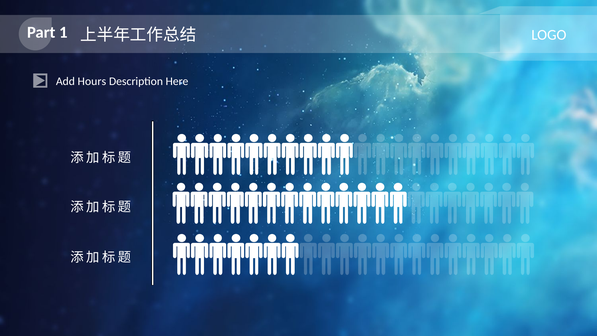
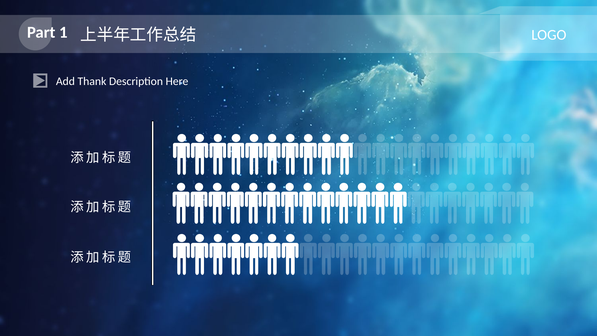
Hours: Hours -> Thank
